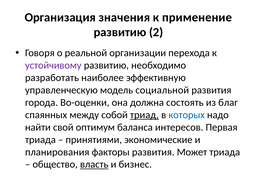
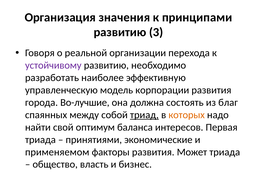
применение: применение -> принципами
2: 2 -> 3
социальной: социальной -> корпорации
Во-оценки: Во-оценки -> Во-лучшие
которых colour: blue -> orange
планирования: планирования -> применяемом
власть underline: present -> none
